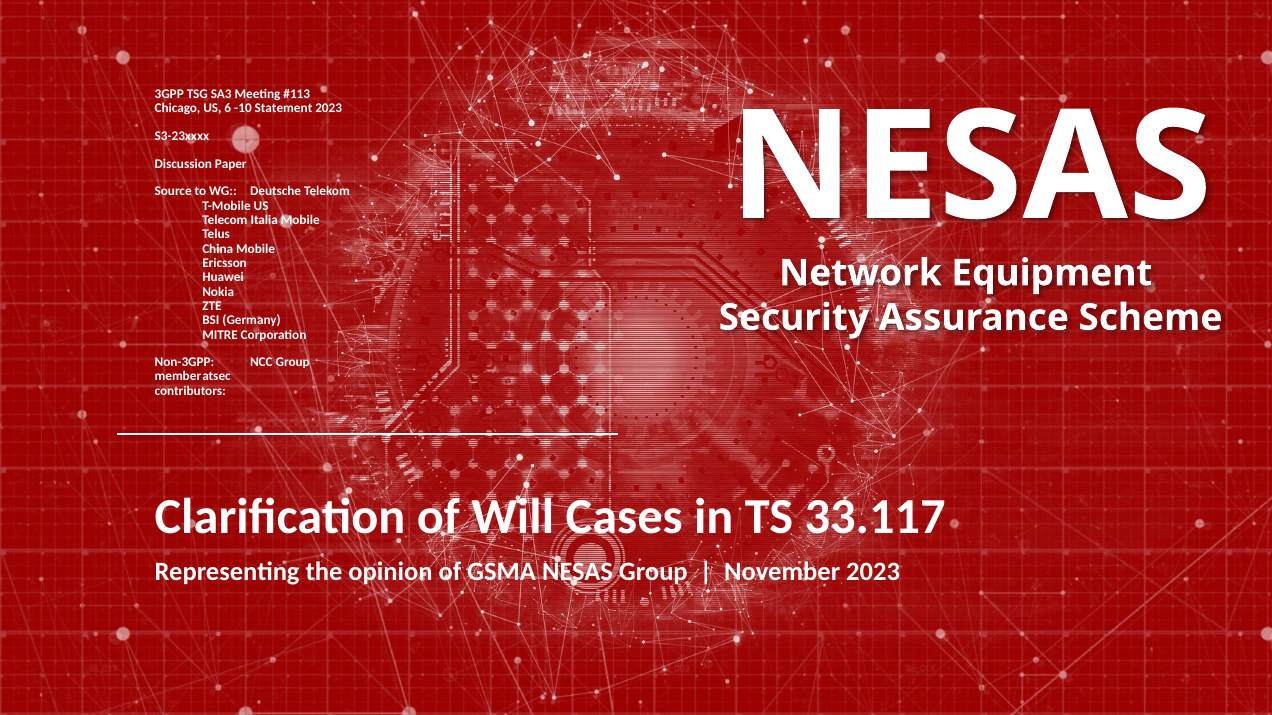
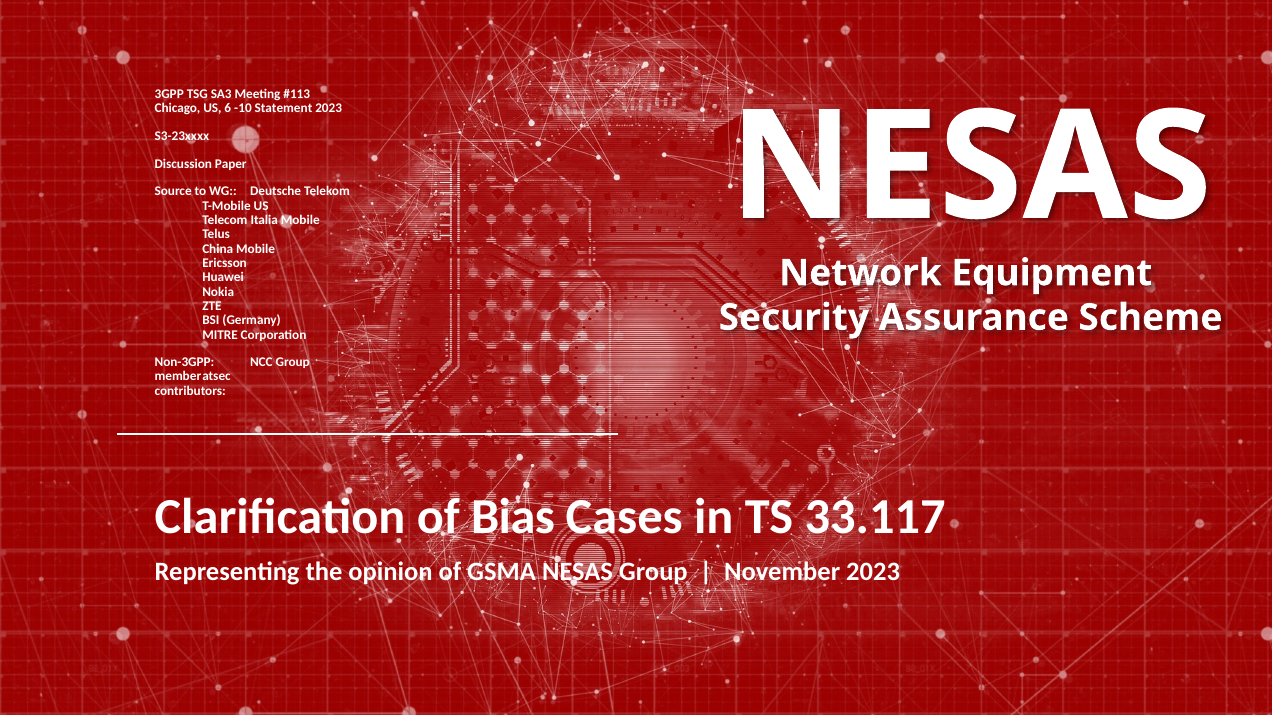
Will: Will -> Bias
